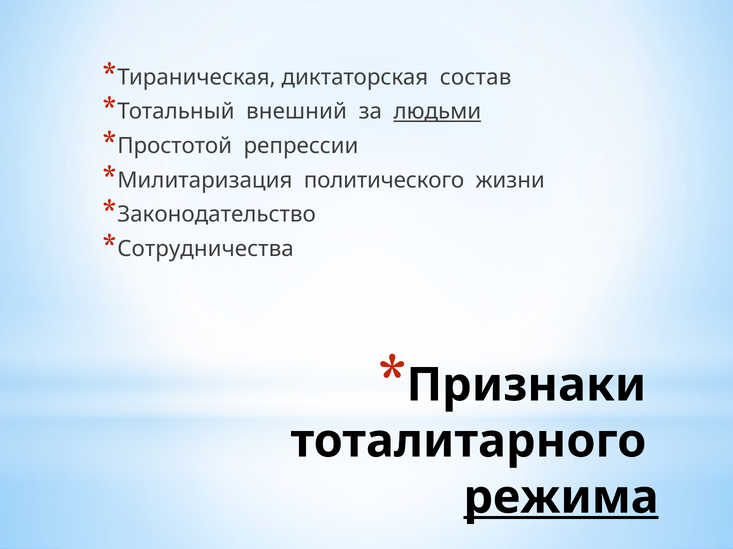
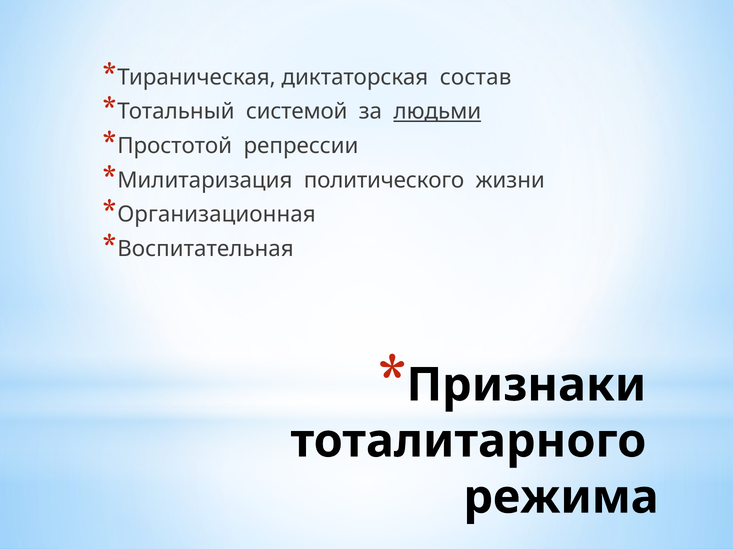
внешний: внешний -> системой
Законодательство: Законодательство -> Организационная
Сотрудничества: Сотрудничества -> Воспитательная
режима underline: present -> none
